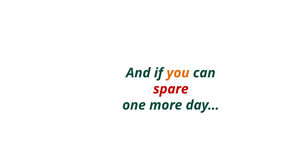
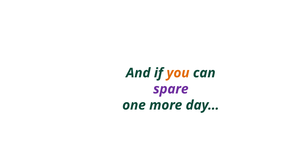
spare colour: red -> purple
